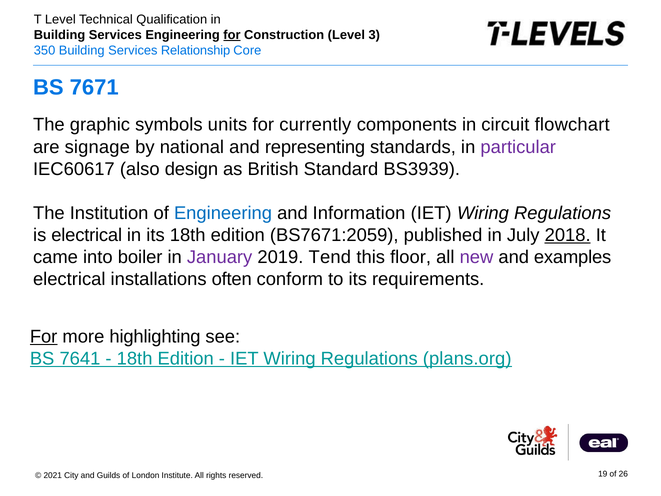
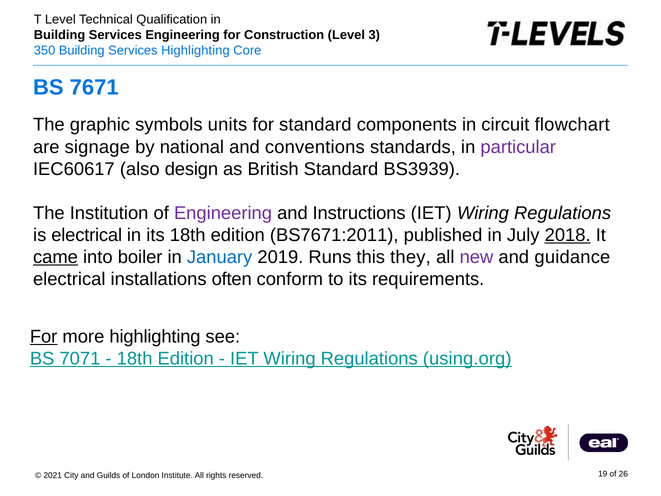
for at (232, 35) underline: present -> none
Relationship at (196, 50): Relationship -> Highlighting
for currently: currently -> standard
representing: representing -> conventions
Engineering at (223, 213) colour: blue -> purple
Information: Information -> Instructions
BS7671:2059: BS7671:2059 -> BS7671:2011
came underline: none -> present
January colour: purple -> blue
Tend: Tend -> Runs
floor: floor -> they
examples: examples -> guidance
7641: 7641 -> 7071
plans.org: plans.org -> using.org
